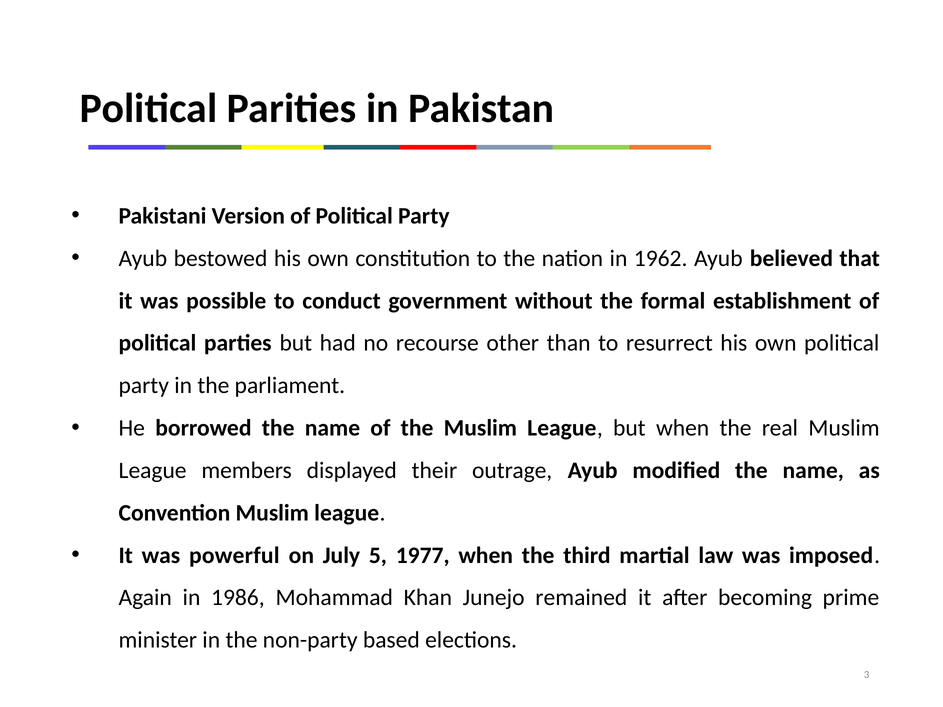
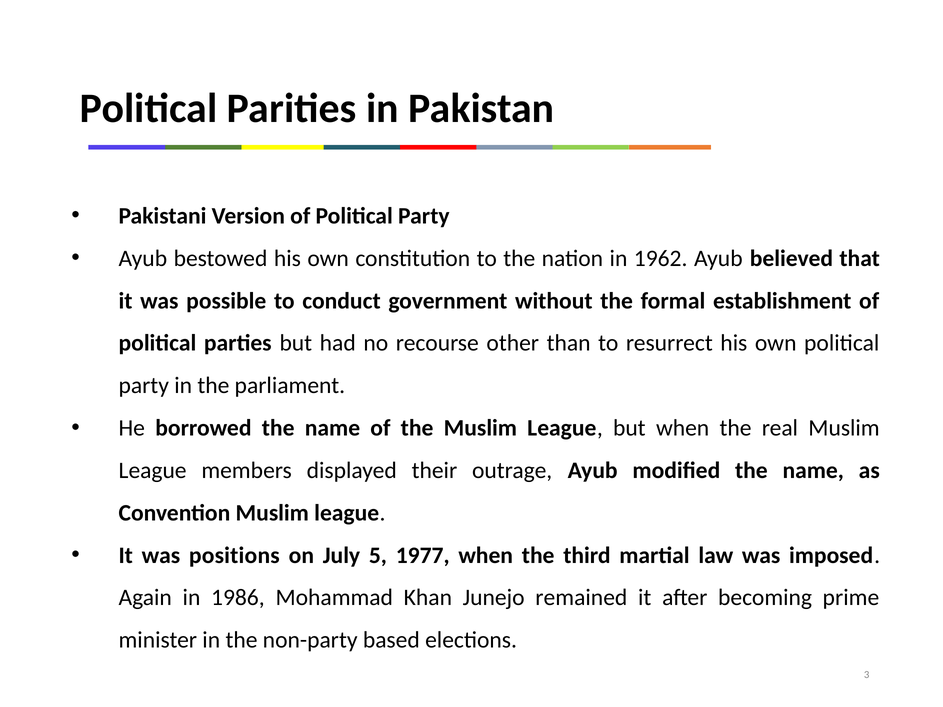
powerful: powerful -> positions
